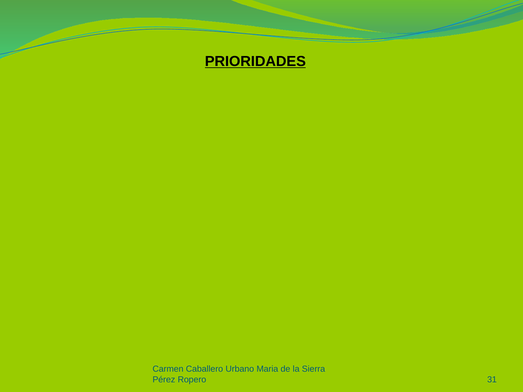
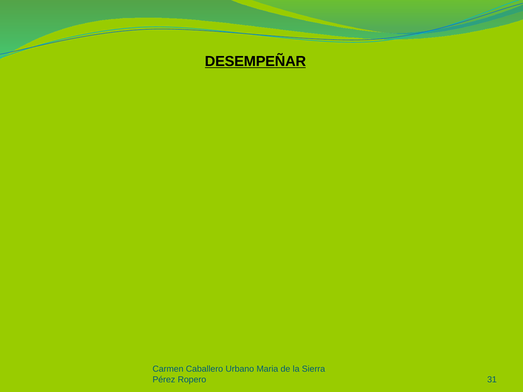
PRIORIDADES: PRIORIDADES -> DESEMPEÑAR
